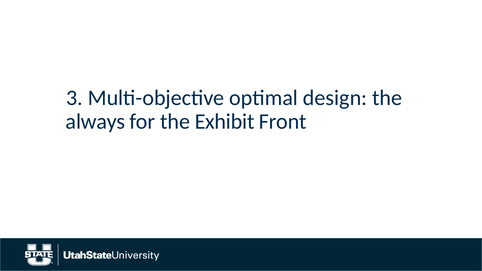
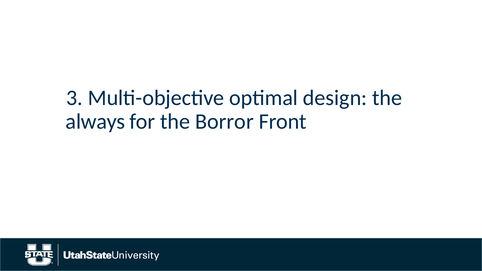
Exhibit: Exhibit -> Borror
